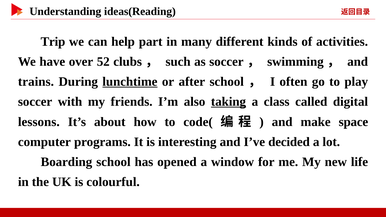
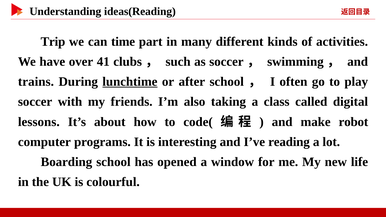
help: help -> time
52: 52 -> 41
taking underline: present -> none
space: space -> robot
decided: decided -> reading
